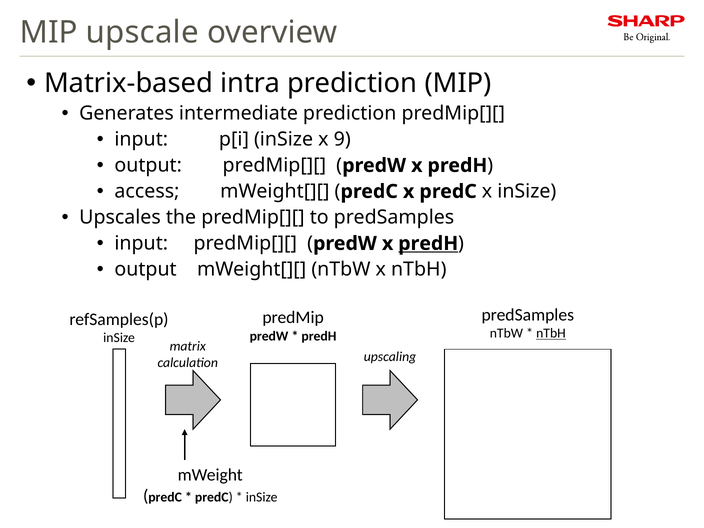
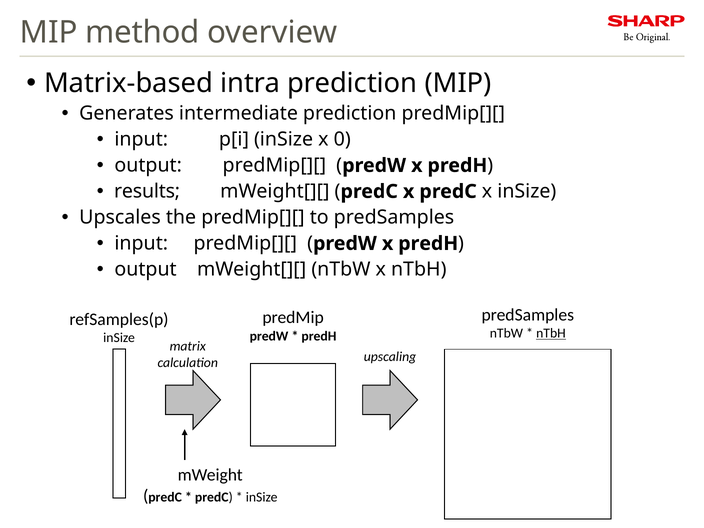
upscale: upscale -> method
9: 9 -> 0
access: access -> results
predH at (428, 243) underline: present -> none
